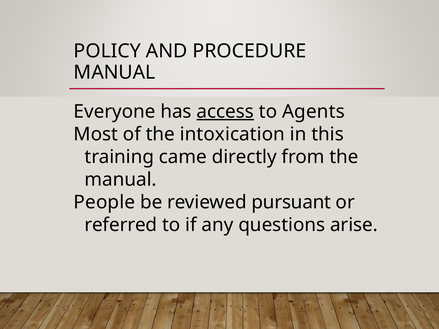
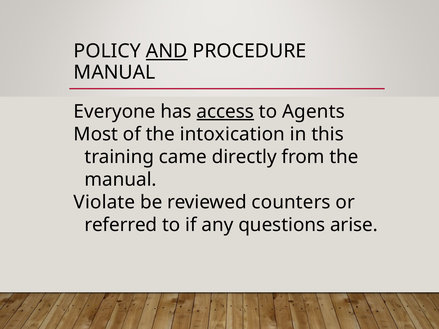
AND underline: none -> present
People: People -> Violate
pursuant: pursuant -> counters
